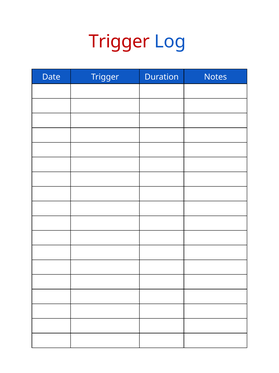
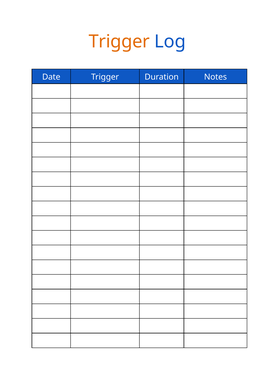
Trigger at (119, 41) colour: red -> orange
